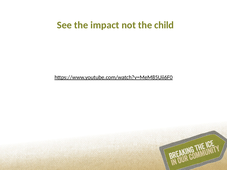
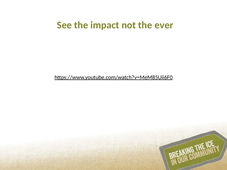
child: child -> ever
